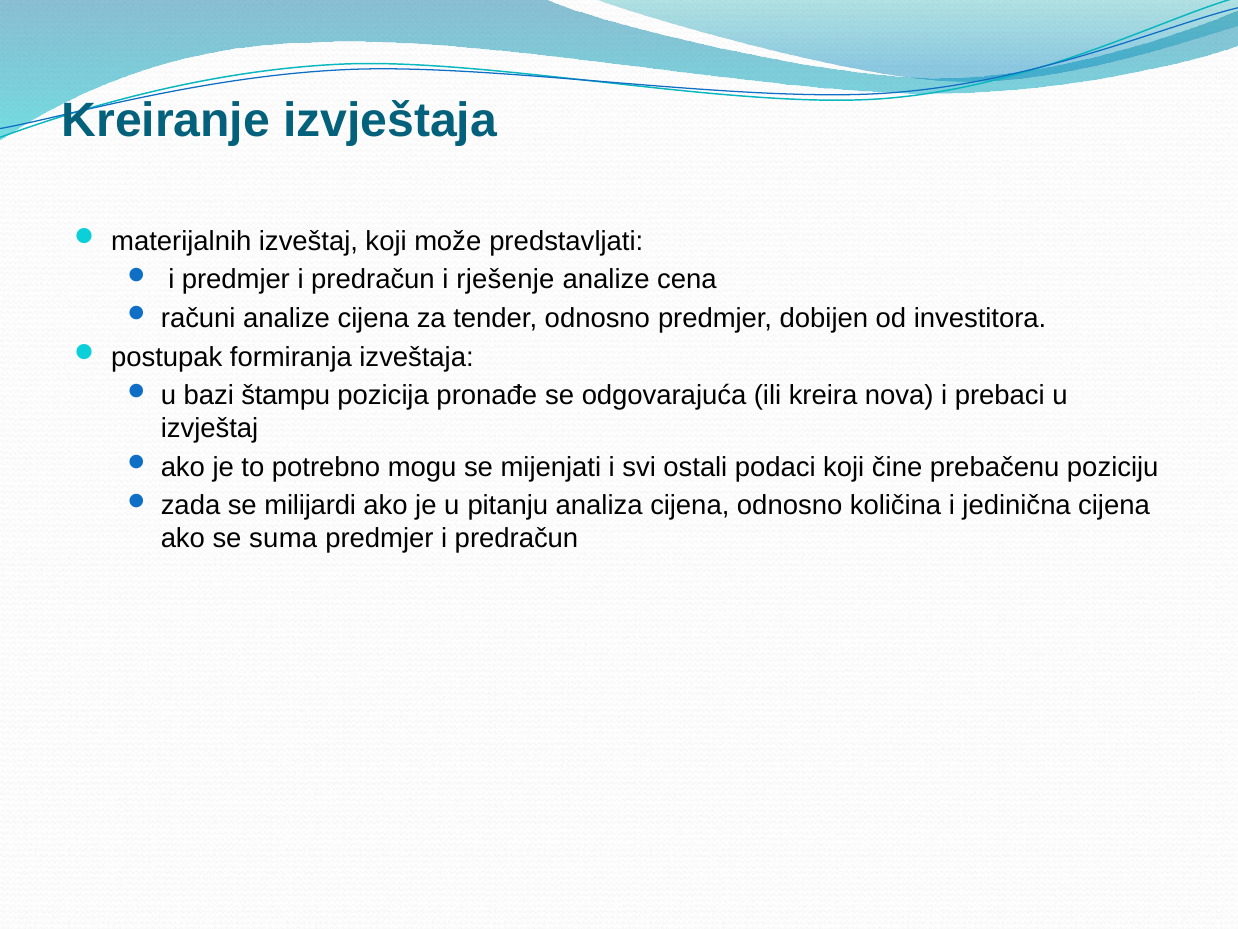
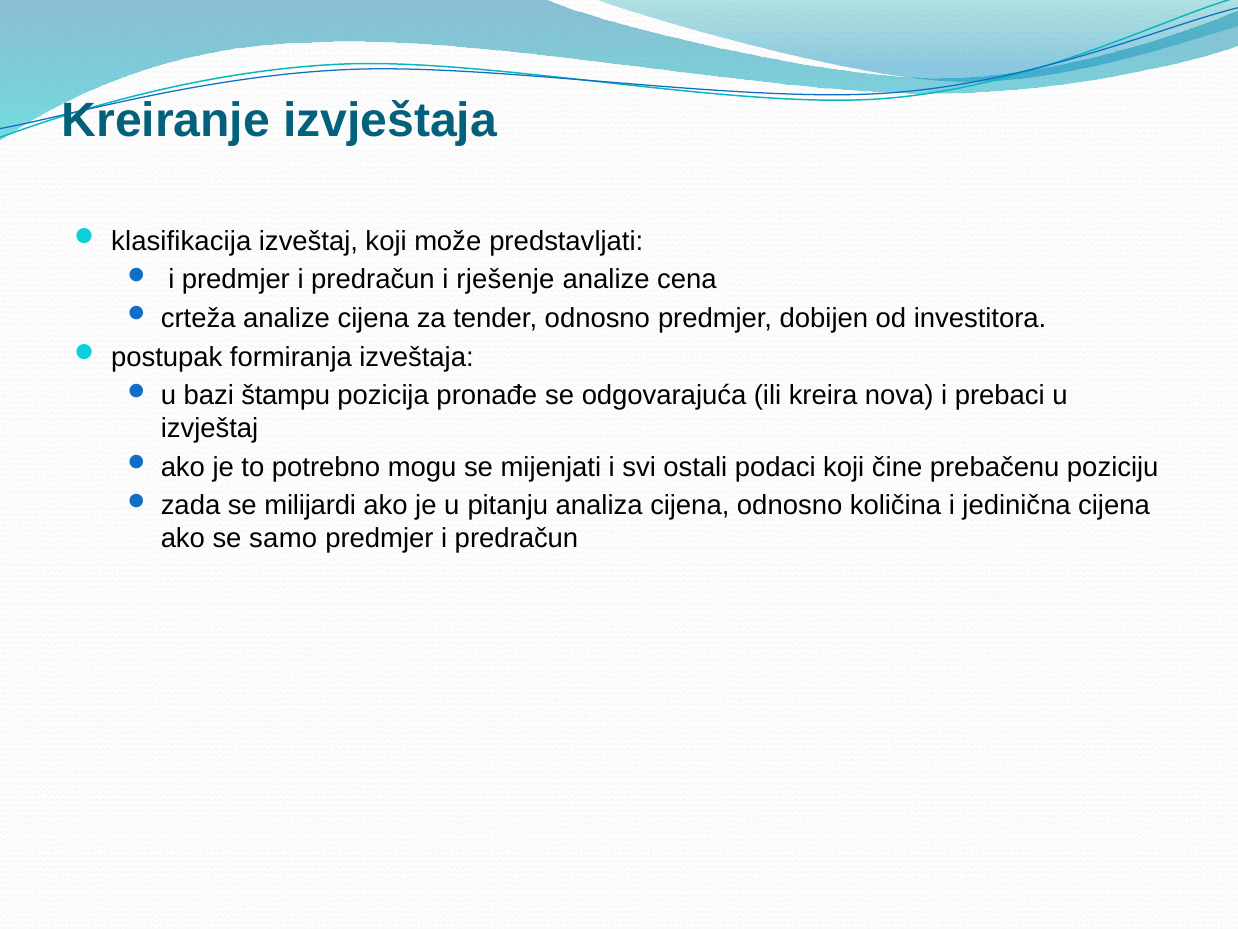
materijalnih: materijalnih -> klasifikacija
računi: računi -> crteža
suma: suma -> samo
